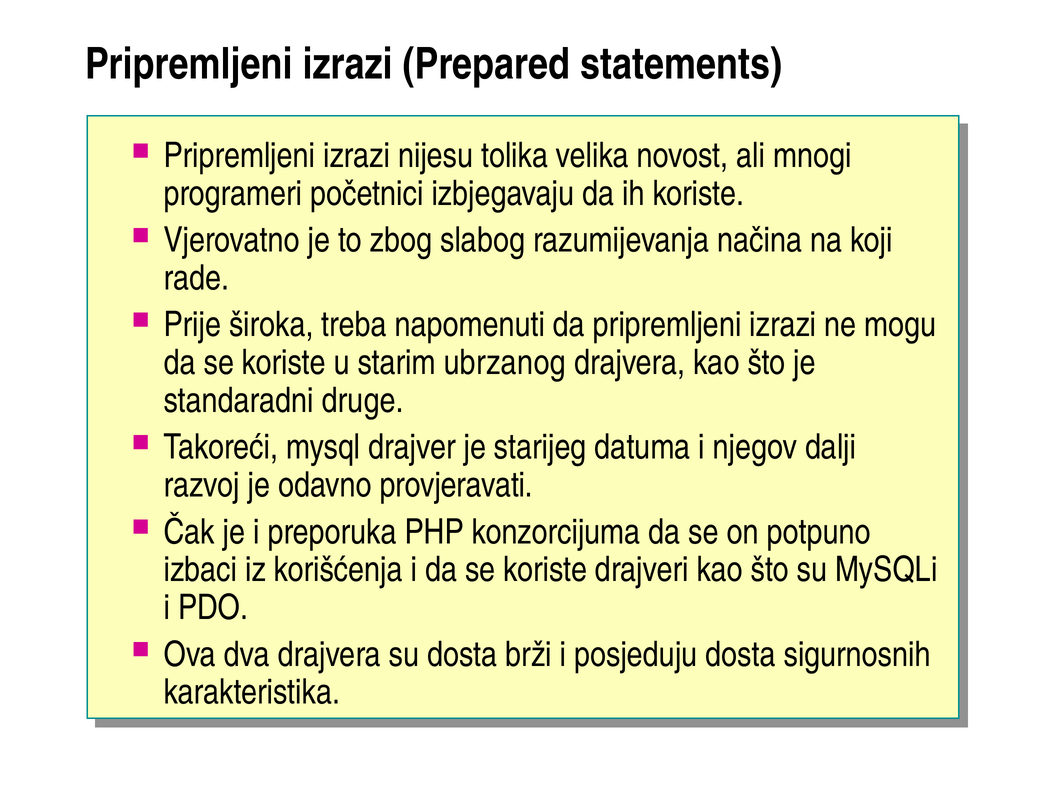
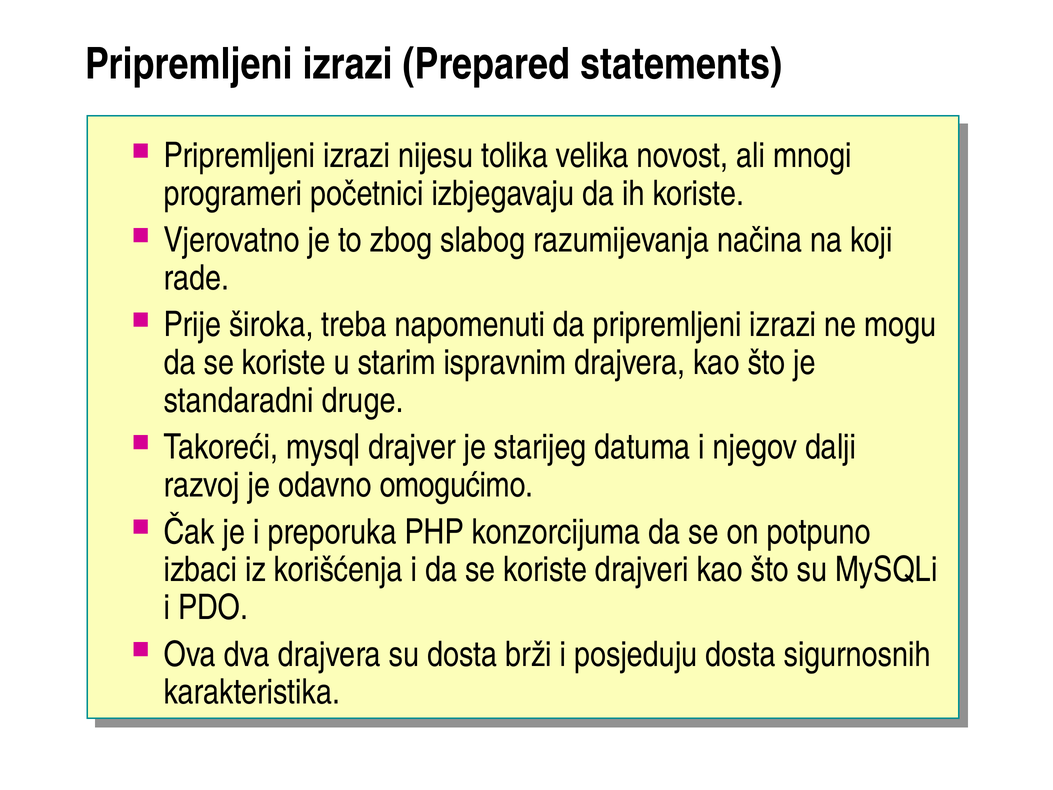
ubrzanog: ubrzanog -> ispravnim
provjeravati: provjeravati -> omogućimo
